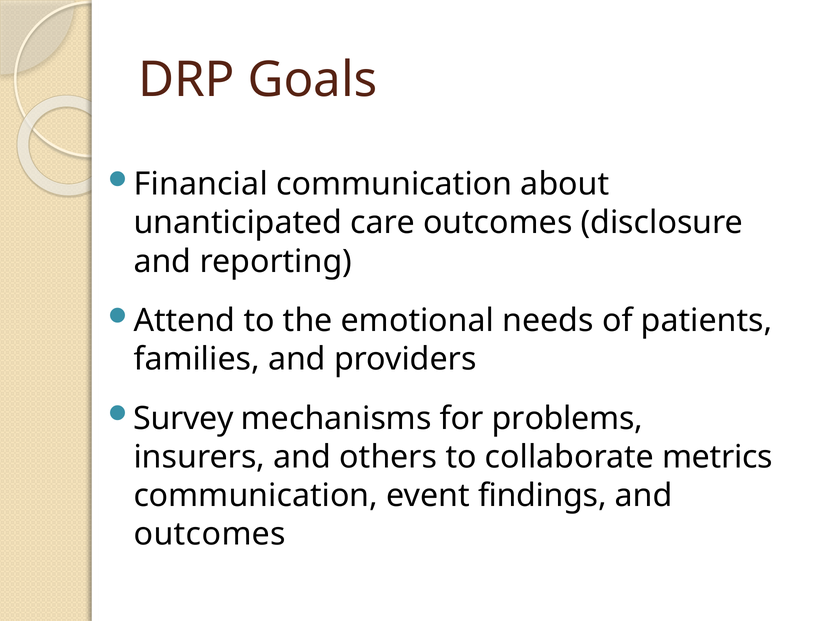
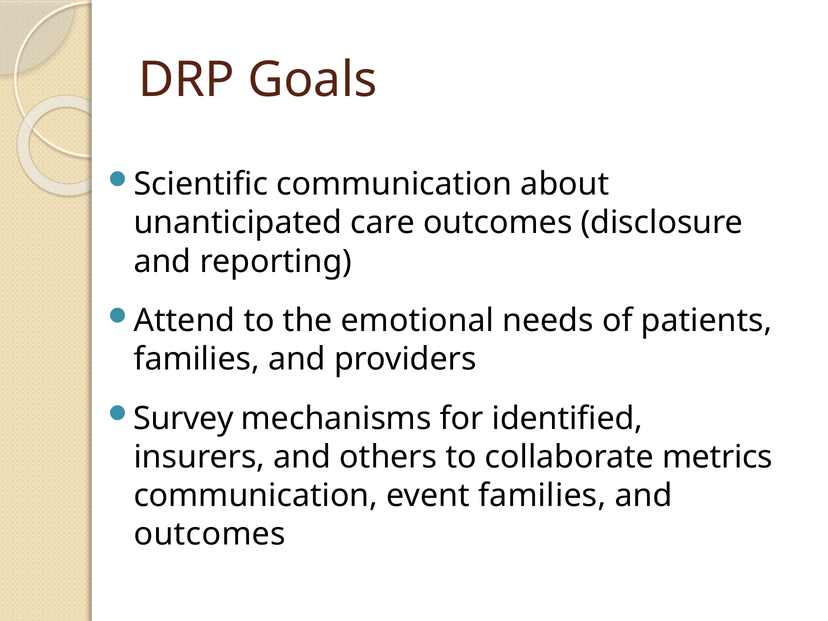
Financial: Financial -> Scientific
problems: problems -> identified
event findings: findings -> families
